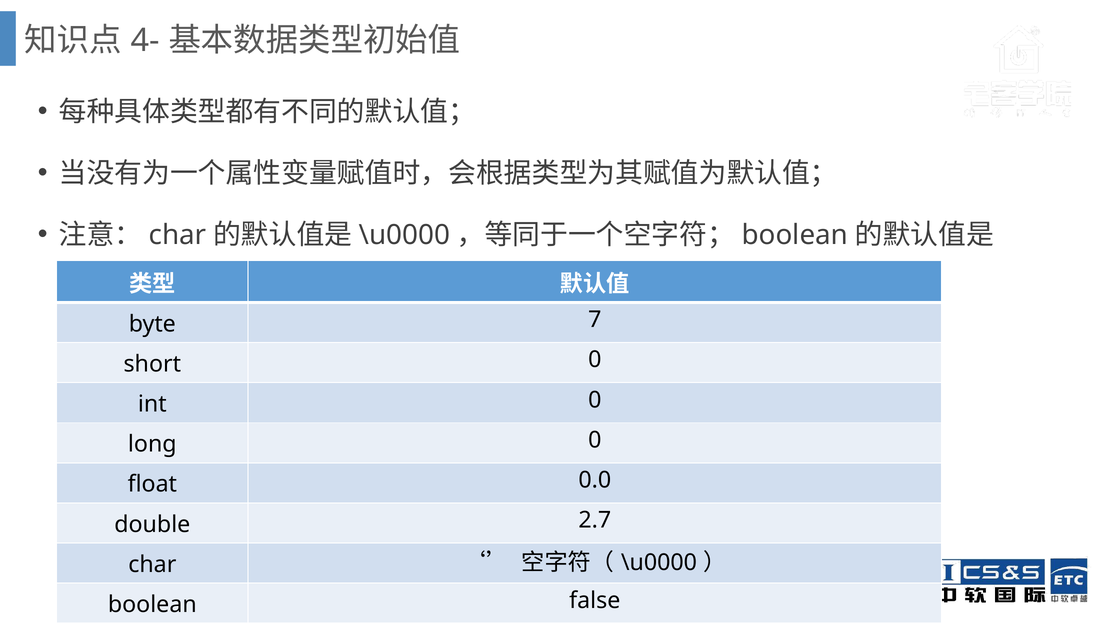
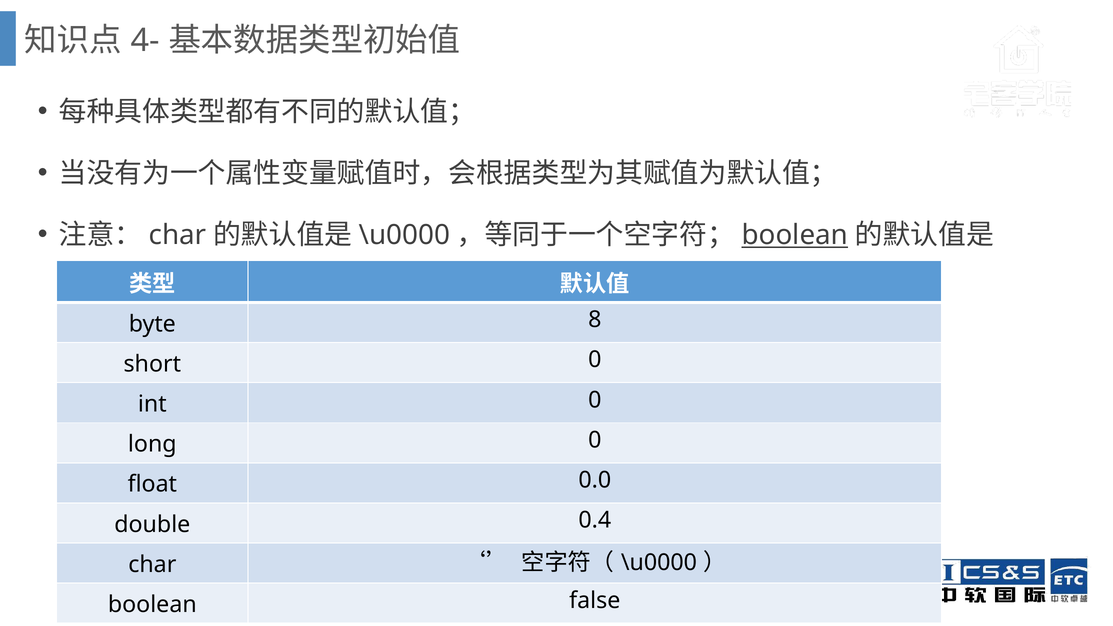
boolean at (795, 235) underline: none -> present
7: 7 -> 8
2.7: 2.7 -> 0.4
